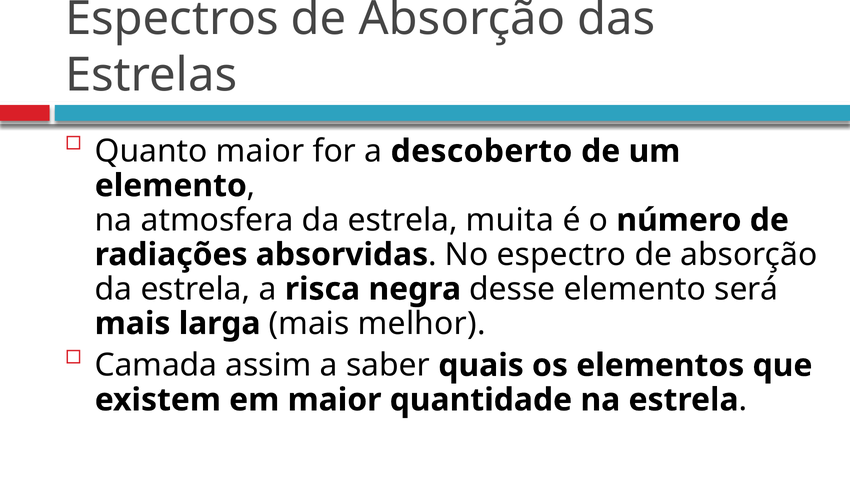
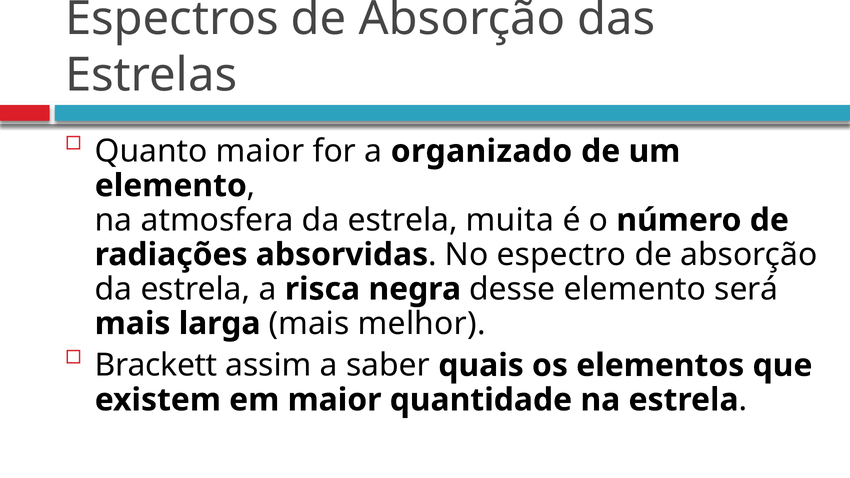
descoberto: descoberto -> organizado
Camada: Camada -> Brackett
